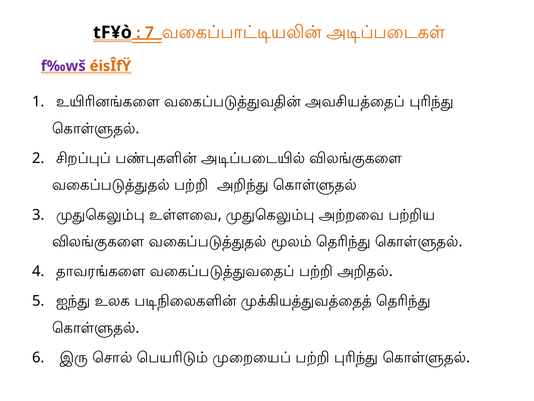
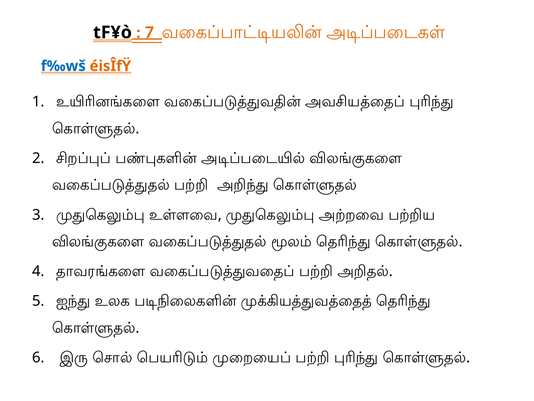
f‰wš colour: purple -> blue
